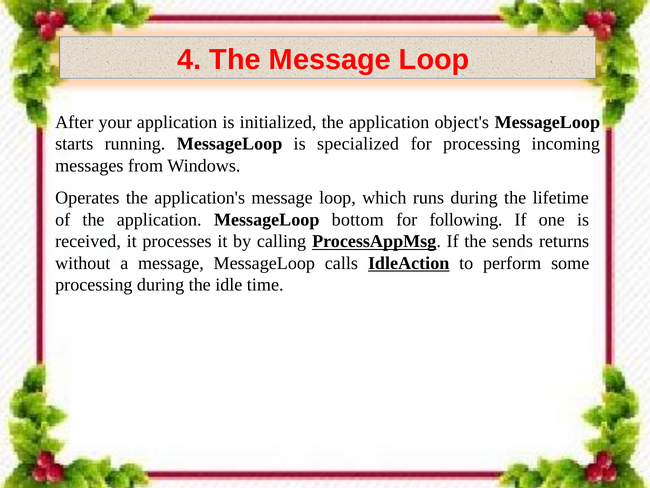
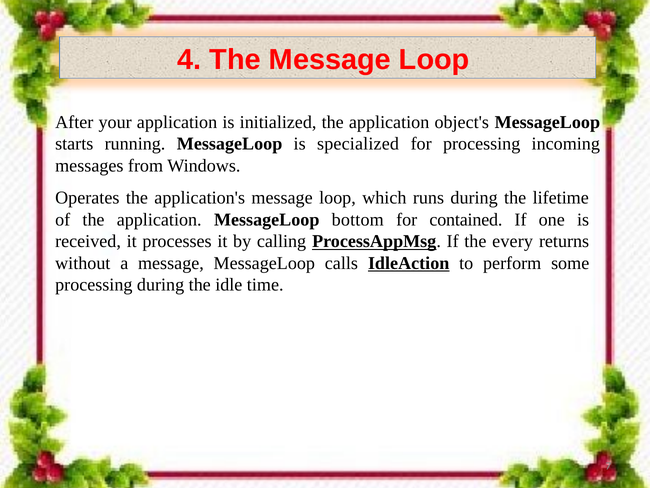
following: following -> contained
sends: sends -> every
